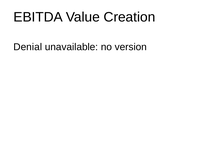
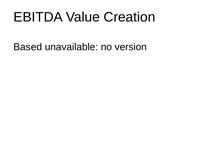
Denial: Denial -> Based
